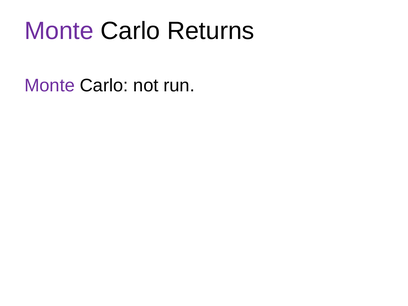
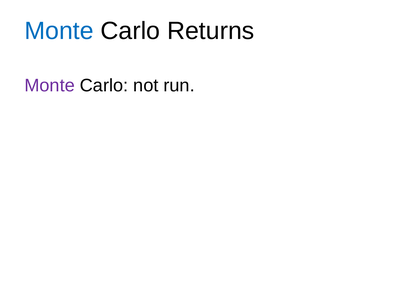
Monte at (59, 31) colour: purple -> blue
